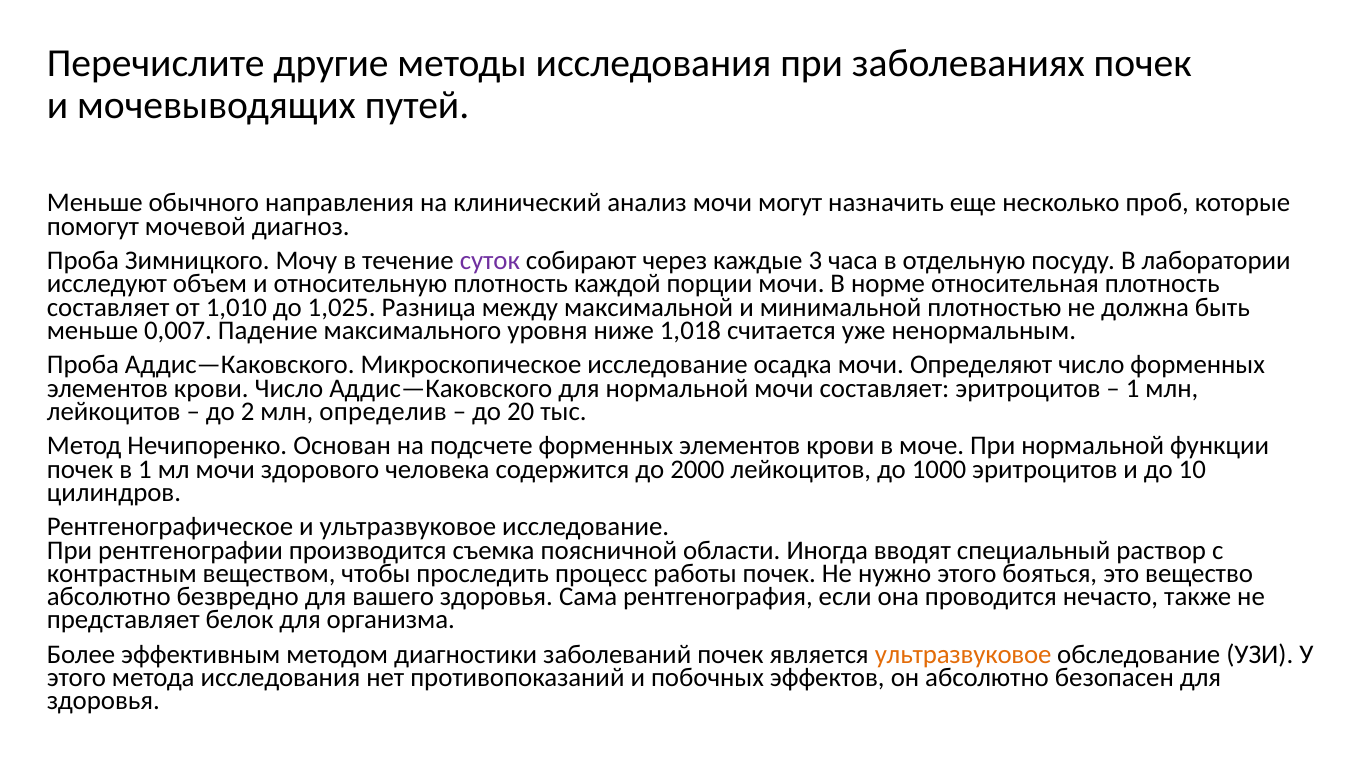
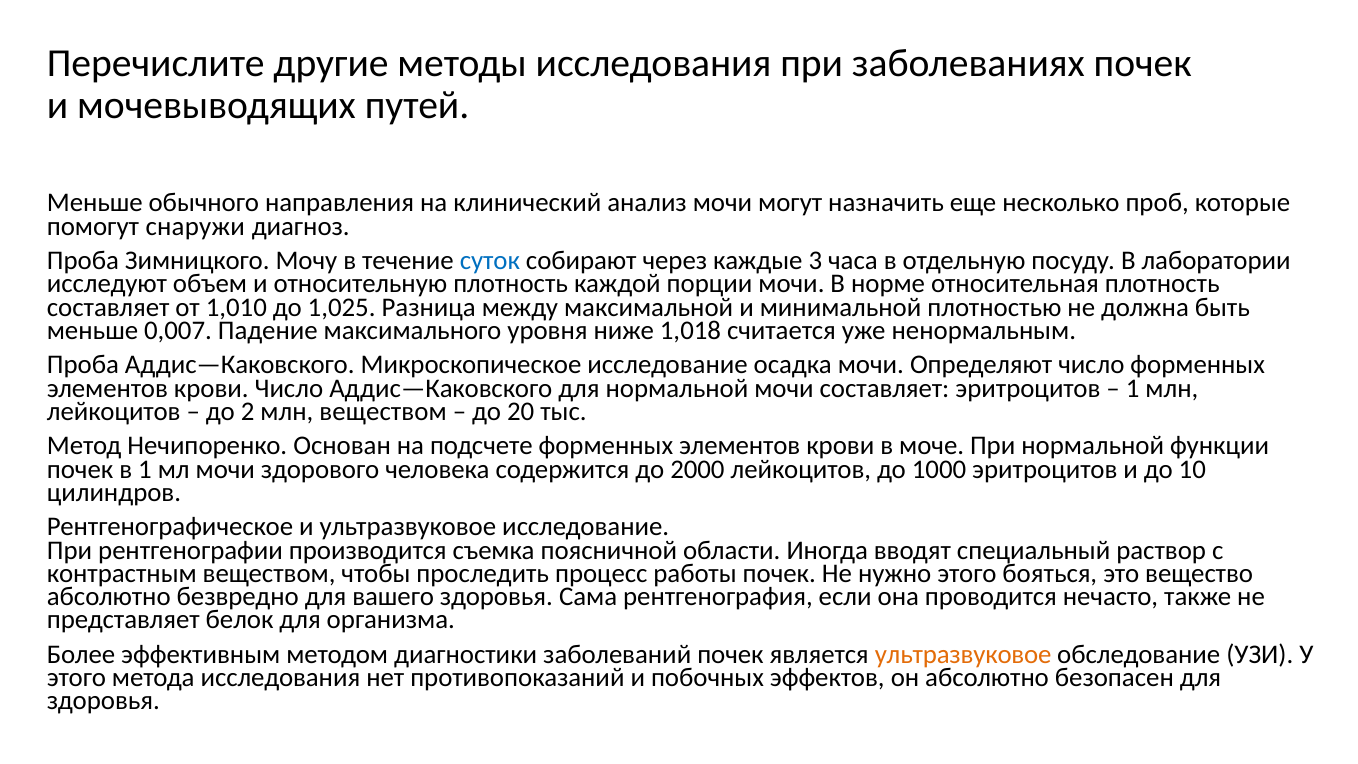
мочевой: мочевой -> снаружи
суток colour: purple -> blue
млн определив: определив -> веществом
